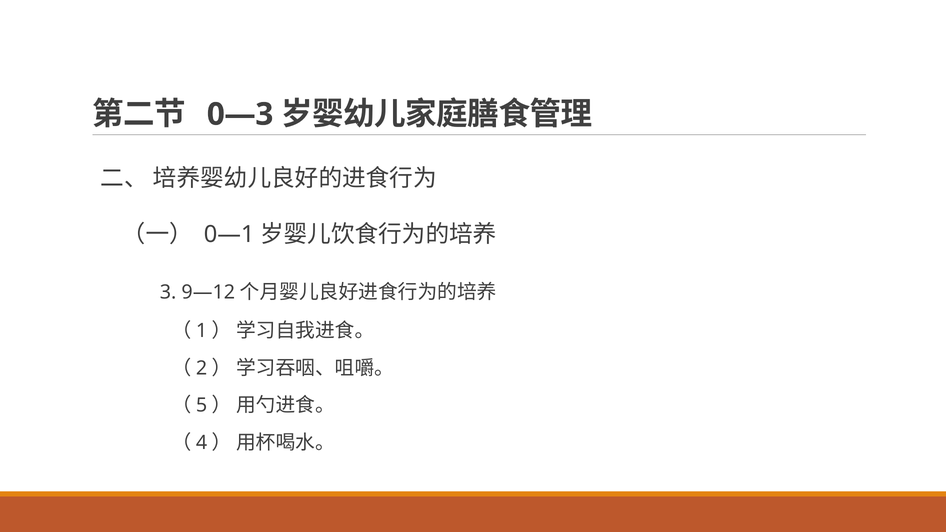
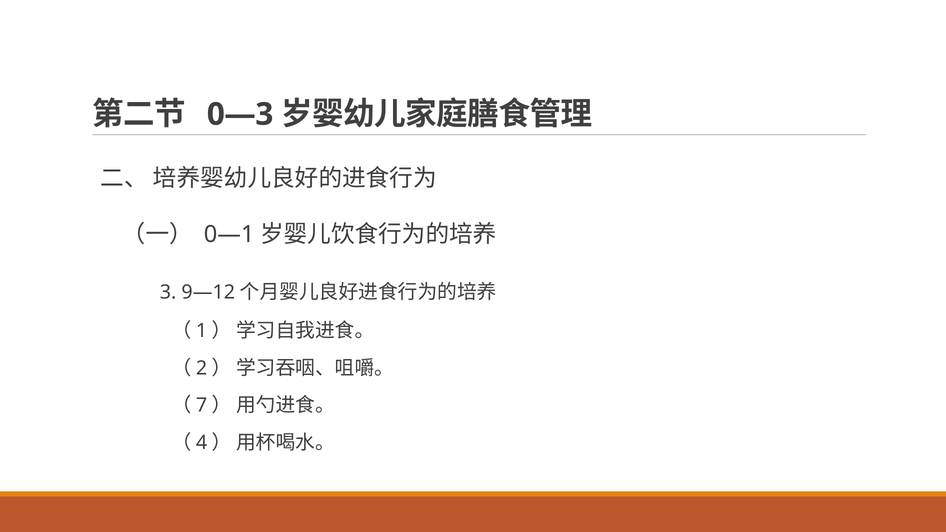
5: 5 -> 7
